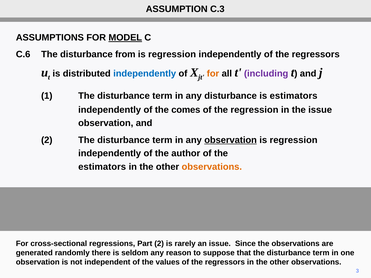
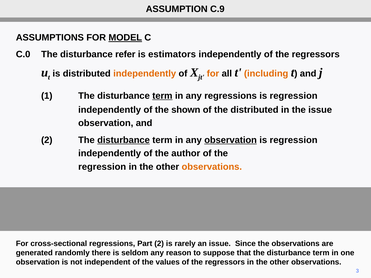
C.3: C.3 -> C.9
C.6: C.6 -> C.0
from: from -> refer
regression at (172, 54): regression -> estimators
independently at (145, 74) colour: blue -> orange
including colour: purple -> orange
term at (162, 96) underline: none -> present
any disturbance: disturbance -> regressions
estimators at (294, 96): estimators -> regression
comes: comes -> shown
the regression: regression -> distributed
disturbance at (124, 140) underline: none -> present
estimators at (102, 167): estimators -> regression
